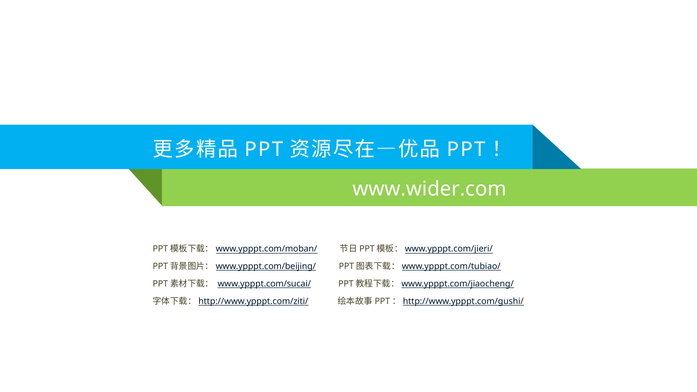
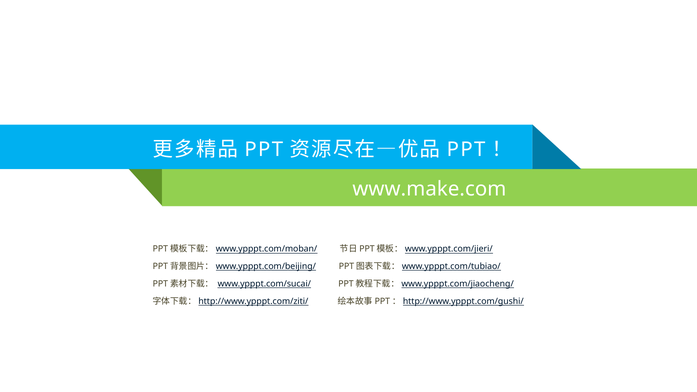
www.wider.com: www.wider.com -> www.make.com
